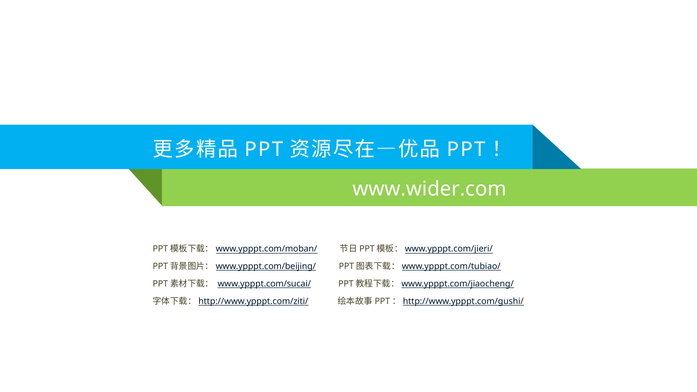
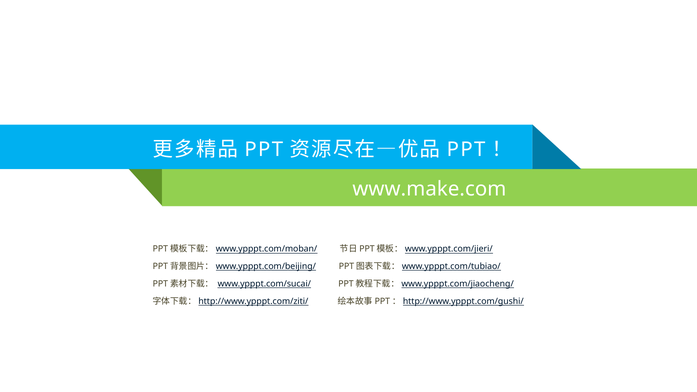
www.wider.com: www.wider.com -> www.make.com
